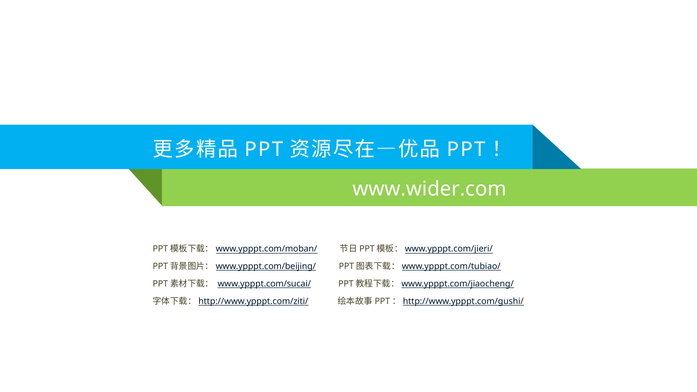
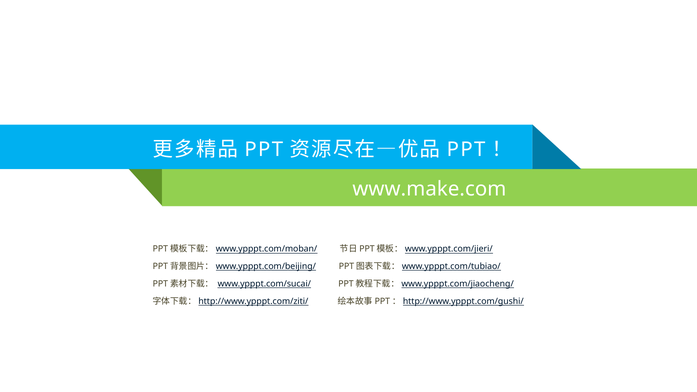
www.wider.com: www.wider.com -> www.make.com
